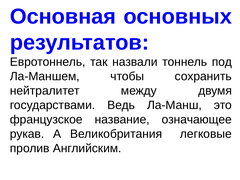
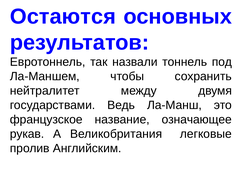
Основная: Основная -> Остаются
